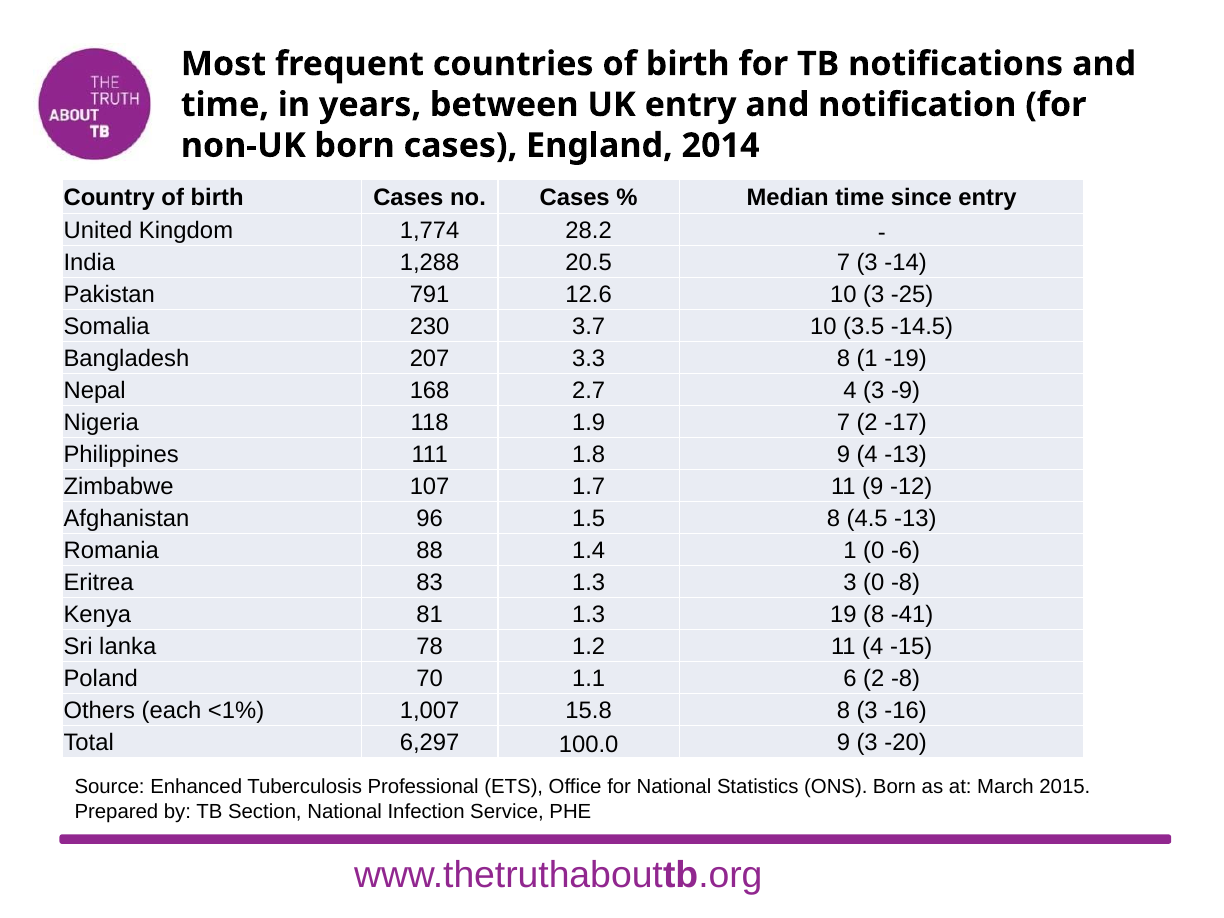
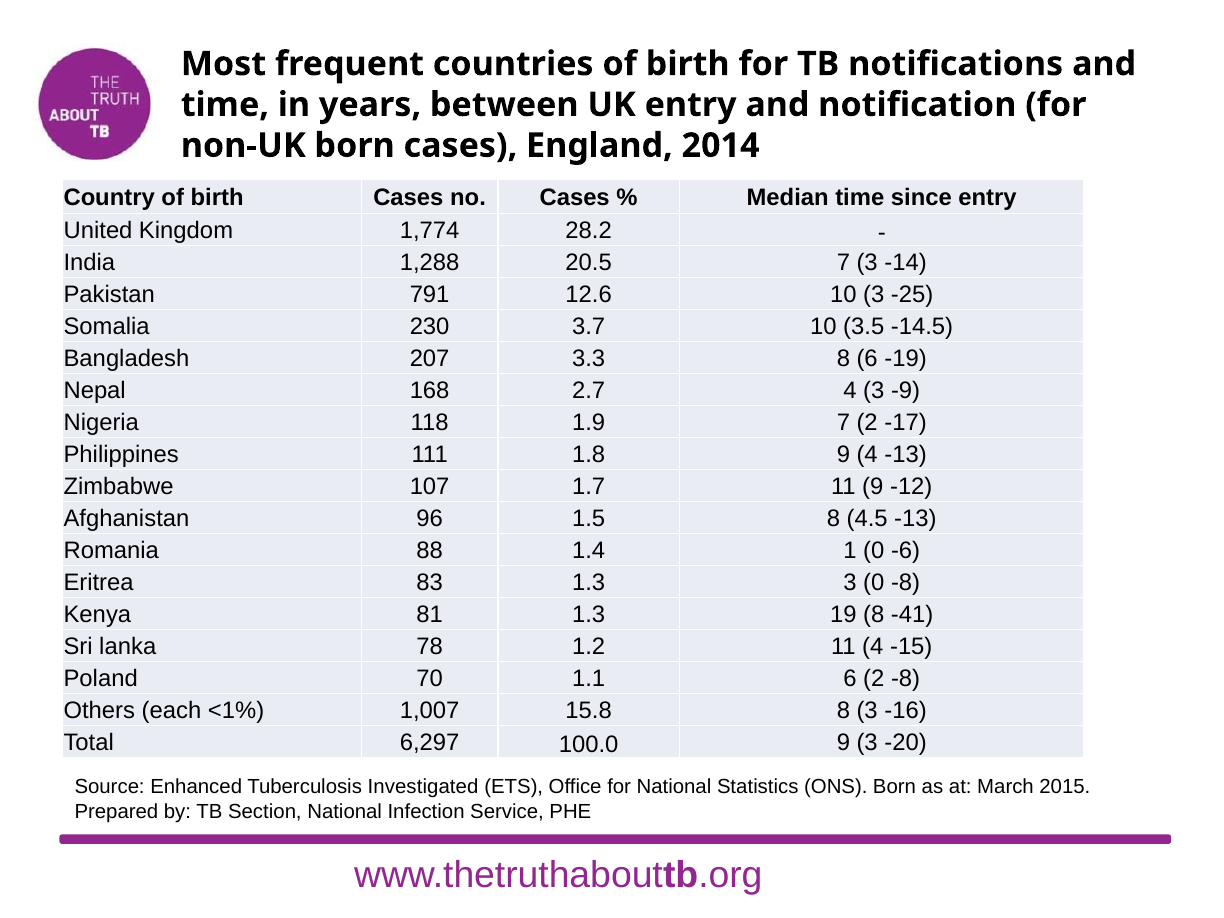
8 1: 1 -> 6
Professional: Professional -> Investigated
